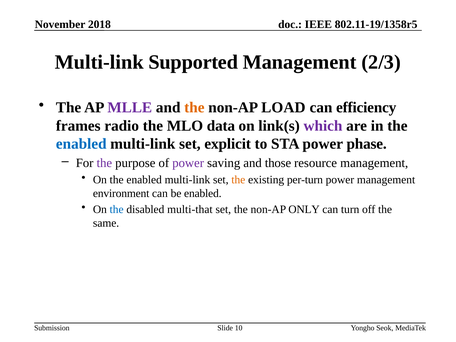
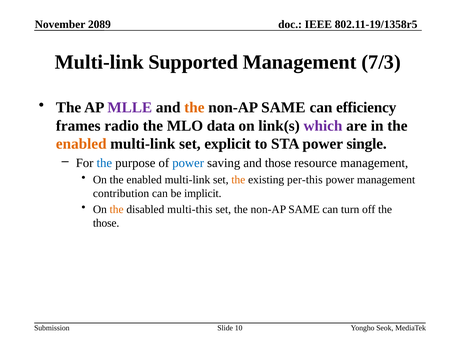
2018: 2018 -> 2089
2/3: 2/3 -> 7/3
LOAD at (283, 107): LOAD -> SAME
enabled at (81, 144) colour: blue -> orange
phase: phase -> single
the at (104, 163) colour: purple -> blue
power at (188, 163) colour: purple -> blue
per-turn: per-turn -> per-this
environment: environment -> contribution
be enabled: enabled -> implicit
the at (117, 209) colour: blue -> orange
multi-that: multi-that -> multi-this
set the non-AP ONLY: ONLY -> SAME
same at (106, 223): same -> those
